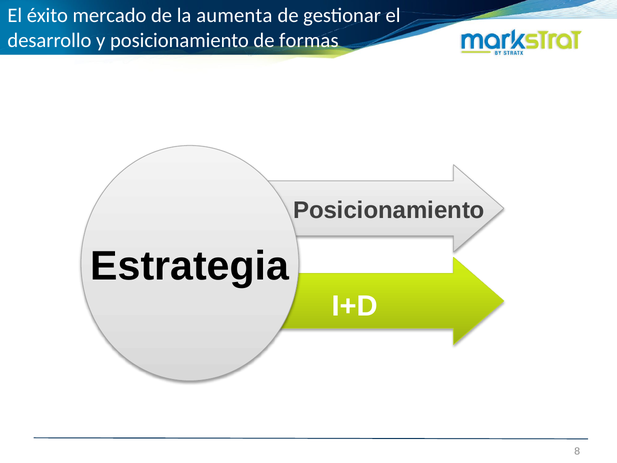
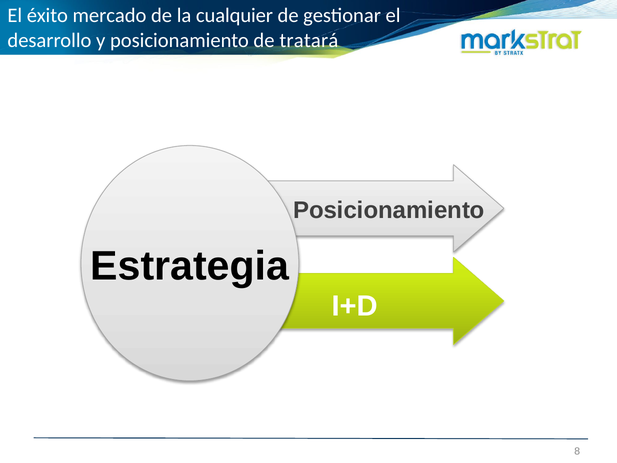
aumenta: aumenta -> cualquier
formas: formas -> tratará
